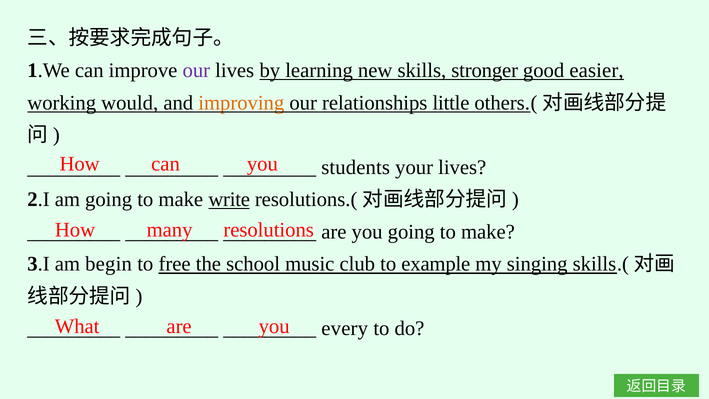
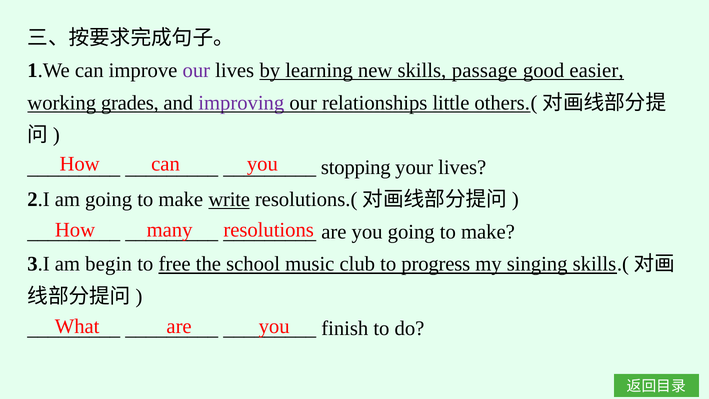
stronger: stronger -> passage
would: would -> grades
improving colour: orange -> purple
students: students -> stopping
example: example -> progress
every: every -> finish
